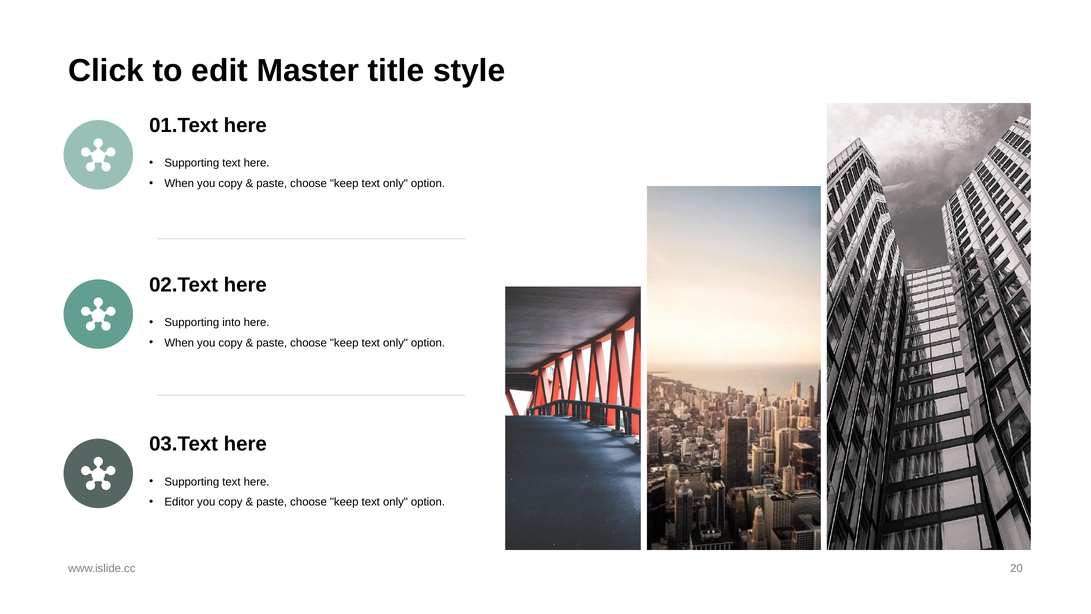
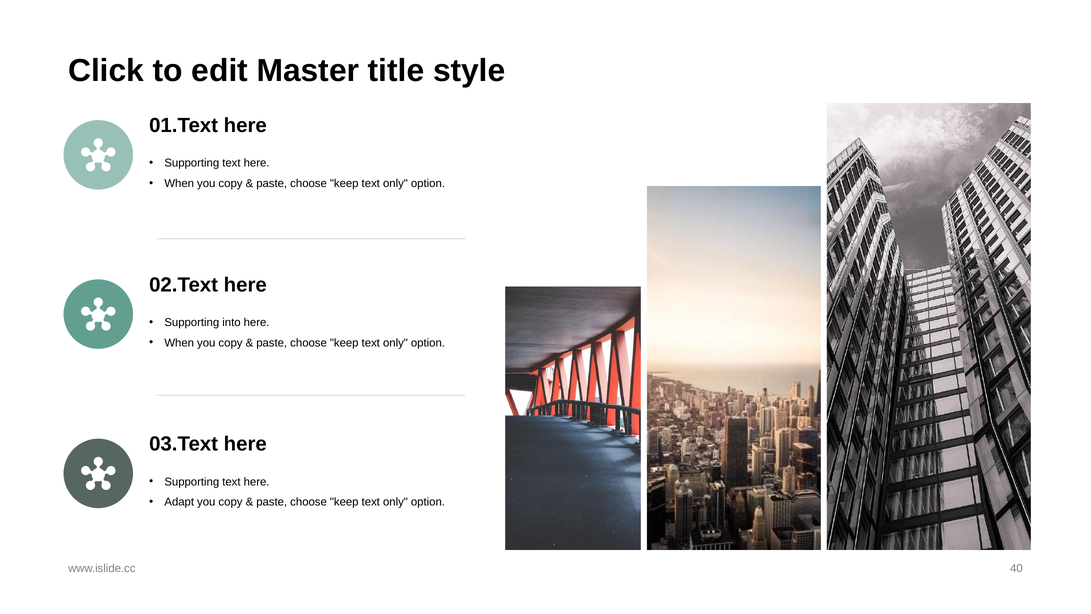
Editor: Editor -> Adapt
20: 20 -> 40
